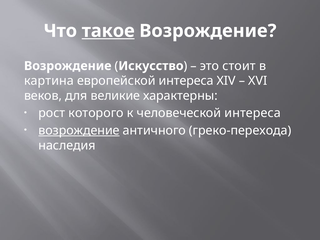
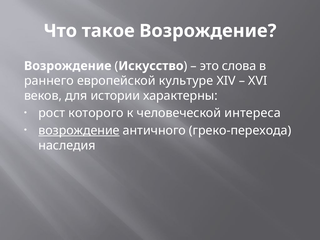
такое underline: present -> none
стоит: стоит -> слова
картина: картина -> раннего
европейской интереса: интереса -> культуре
великие: великие -> истории
